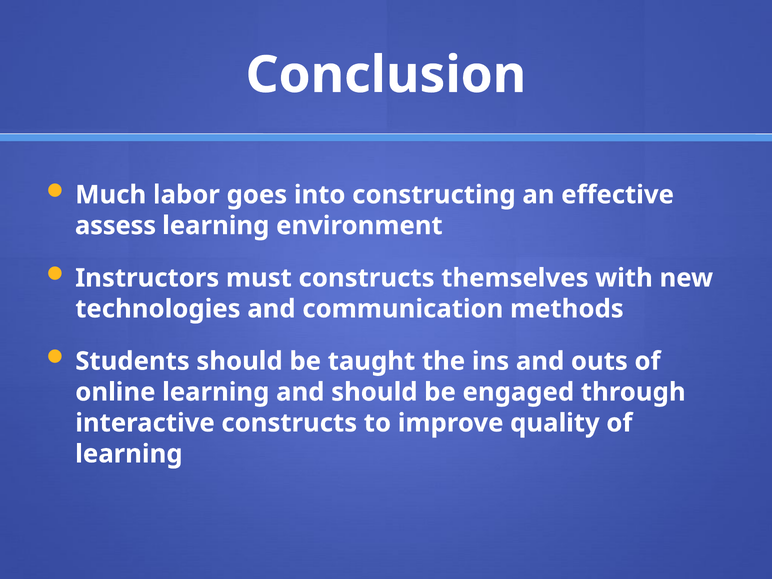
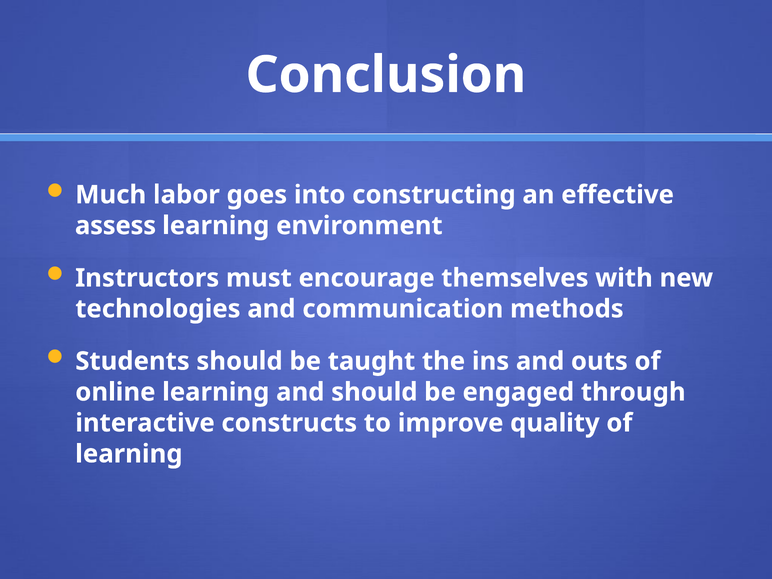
must constructs: constructs -> encourage
